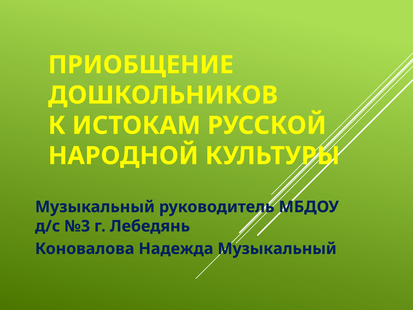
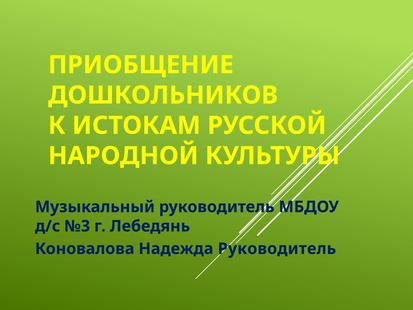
Надежда Музыкальный: Музыкальный -> Руководитель
